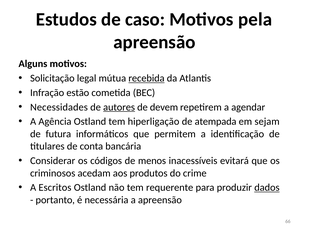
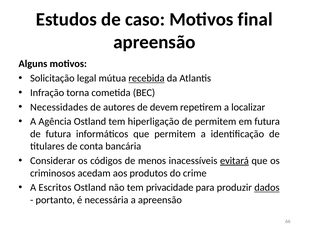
pela: pela -> final
estão: estão -> torna
autores underline: present -> none
agendar: agendar -> localizar
de atempada: atempada -> permitem
em sejam: sejam -> futura
evitará underline: none -> present
requerente: requerente -> privacidade
